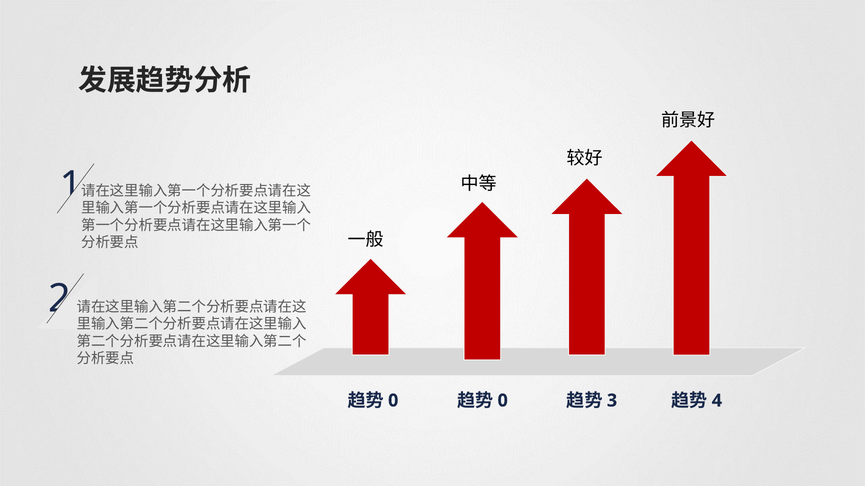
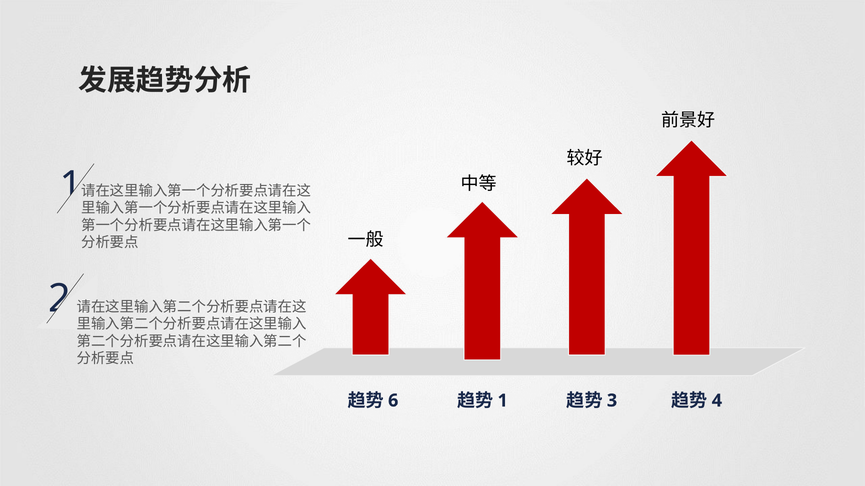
0 at (393, 401): 0 -> 6
0 at (503, 401): 0 -> 1
